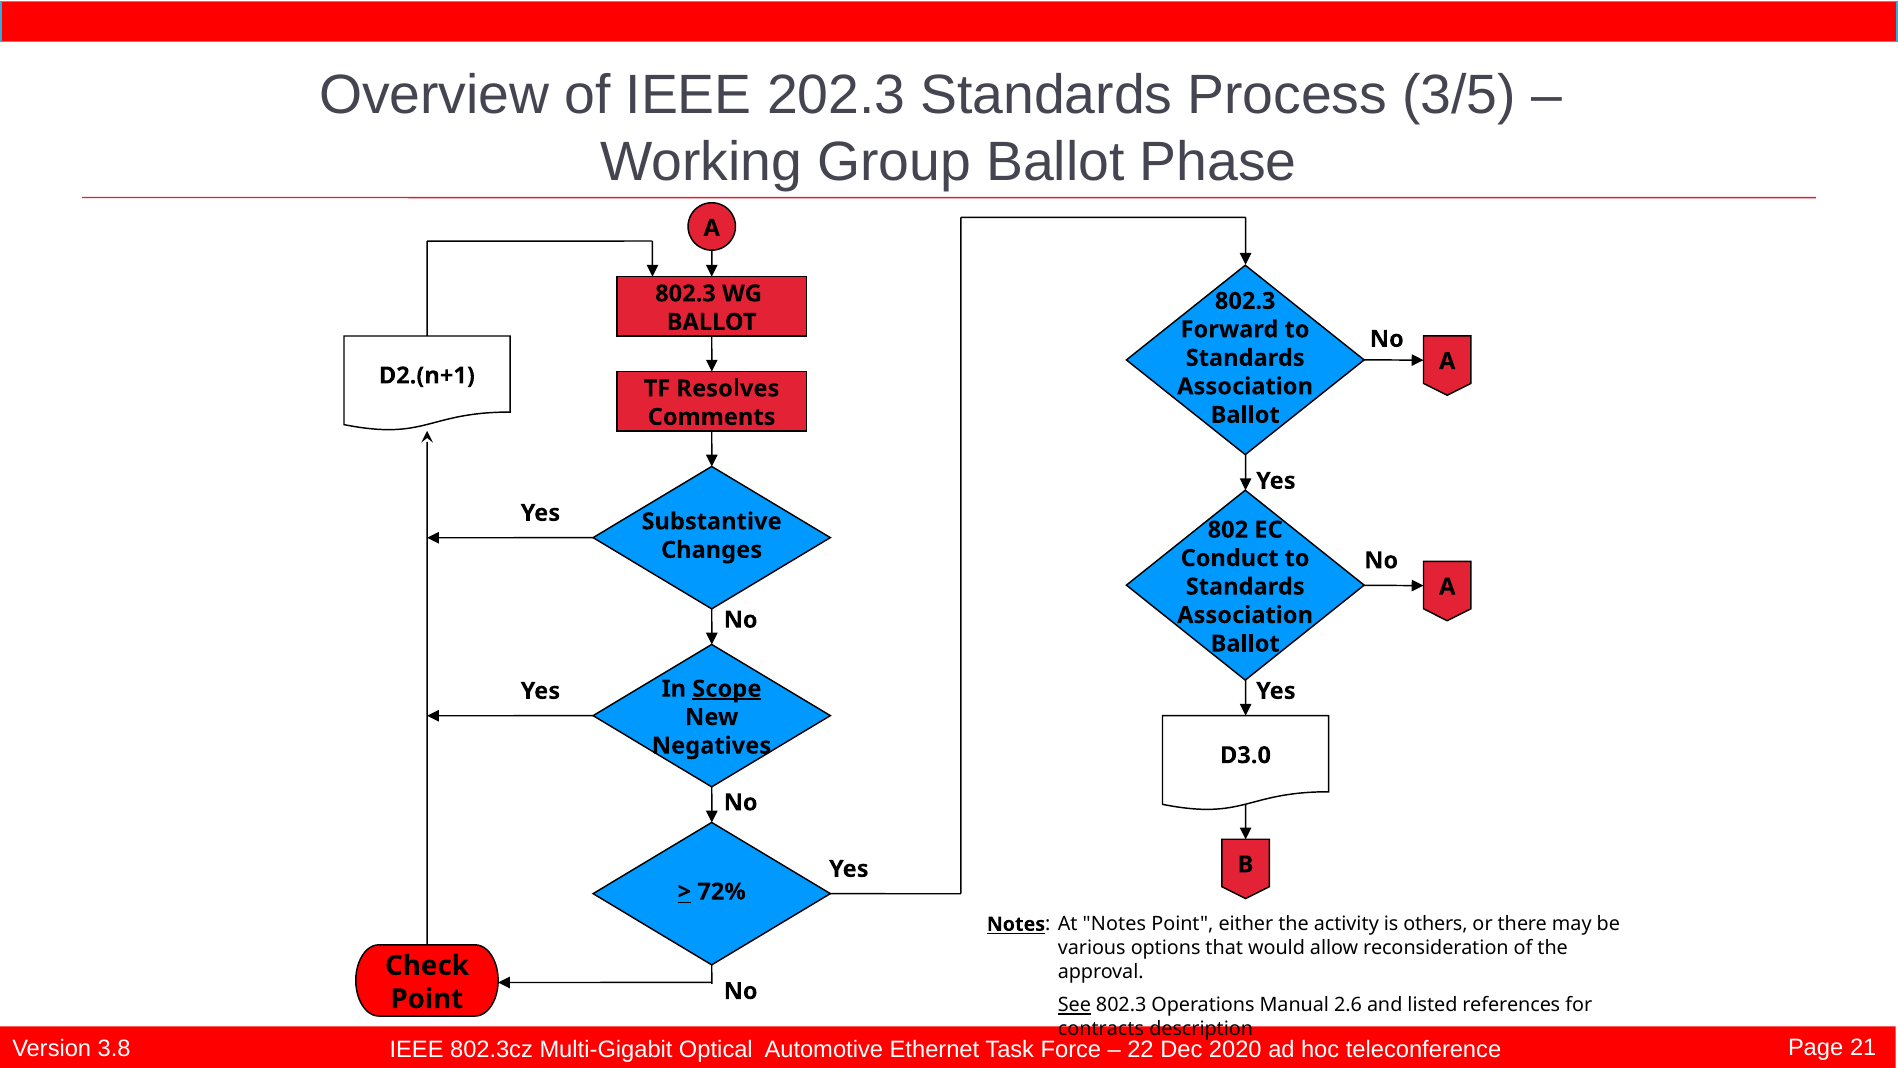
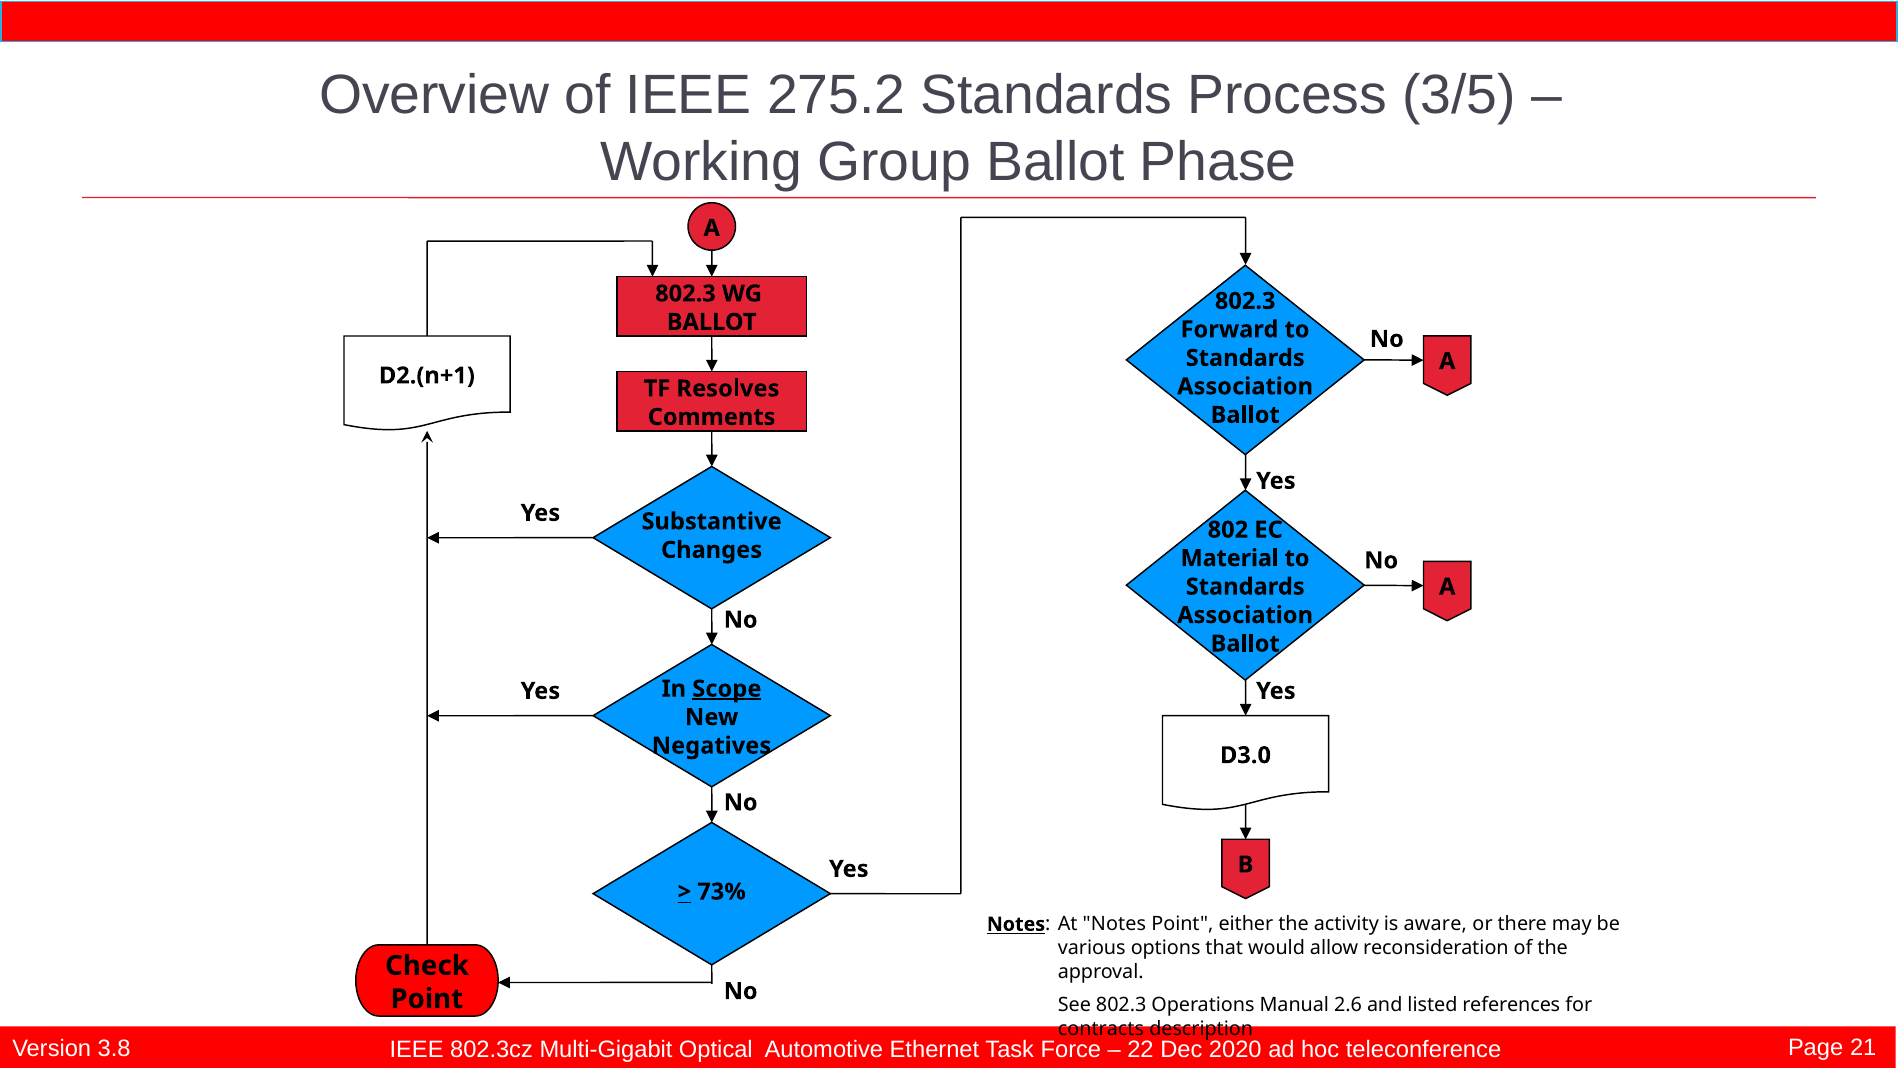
202.3: 202.3 -> 275.2
Conduct: Conduct -> Material
72%: 72% -> 73%
others: others -> aware
See underline: present -> none
